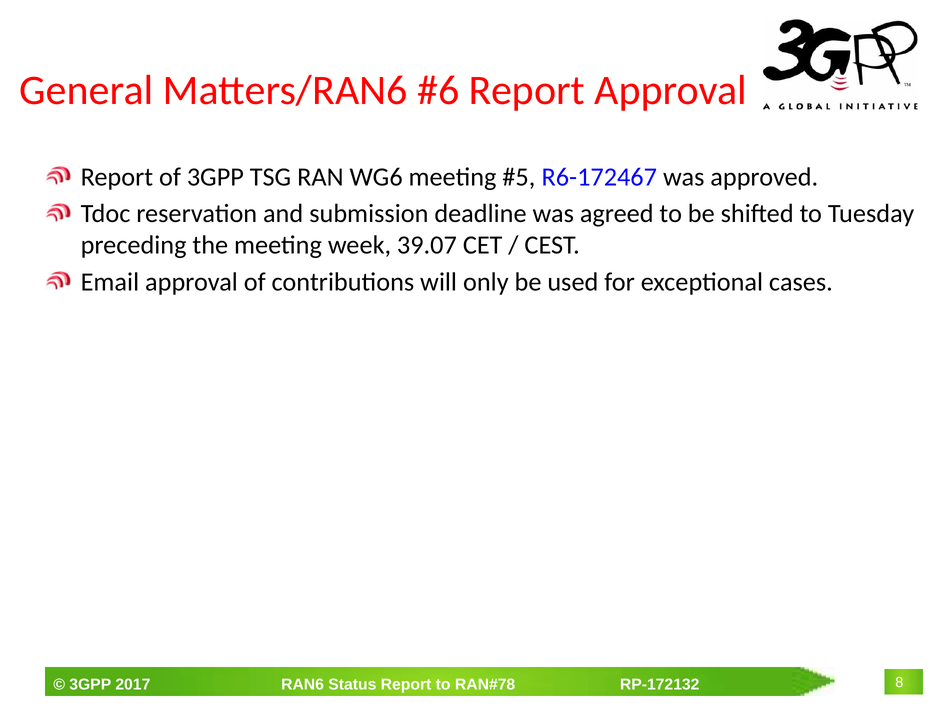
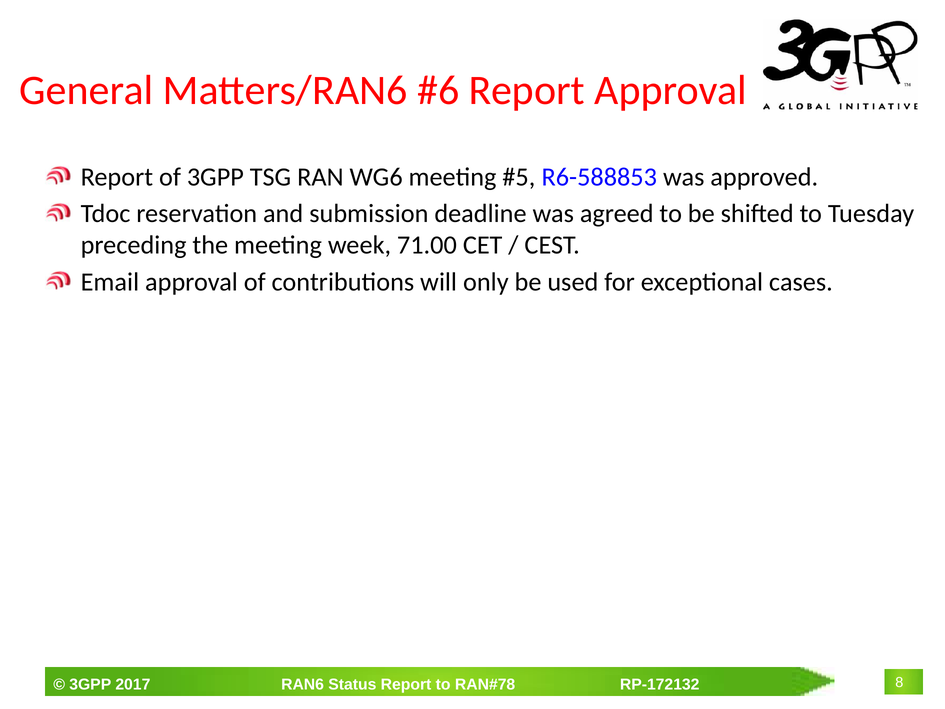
R6-172467: R6-172467 -> R6-588853
39.07: 39.07 -> 71.00
